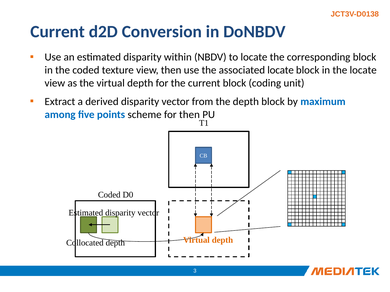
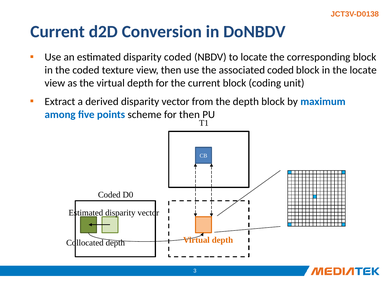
disparity within: within -> coded
associated locate: locate -> coded
